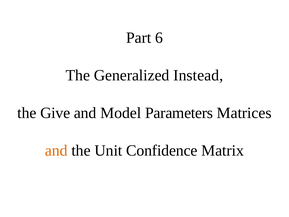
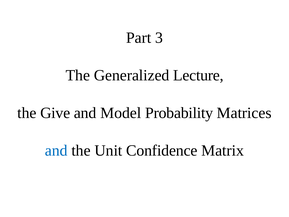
6: 6 -> 3
Instead: Instead -> Lecture
Parameters: Parameters -> Probability
and at (56, 150) colour: orange -> blue
